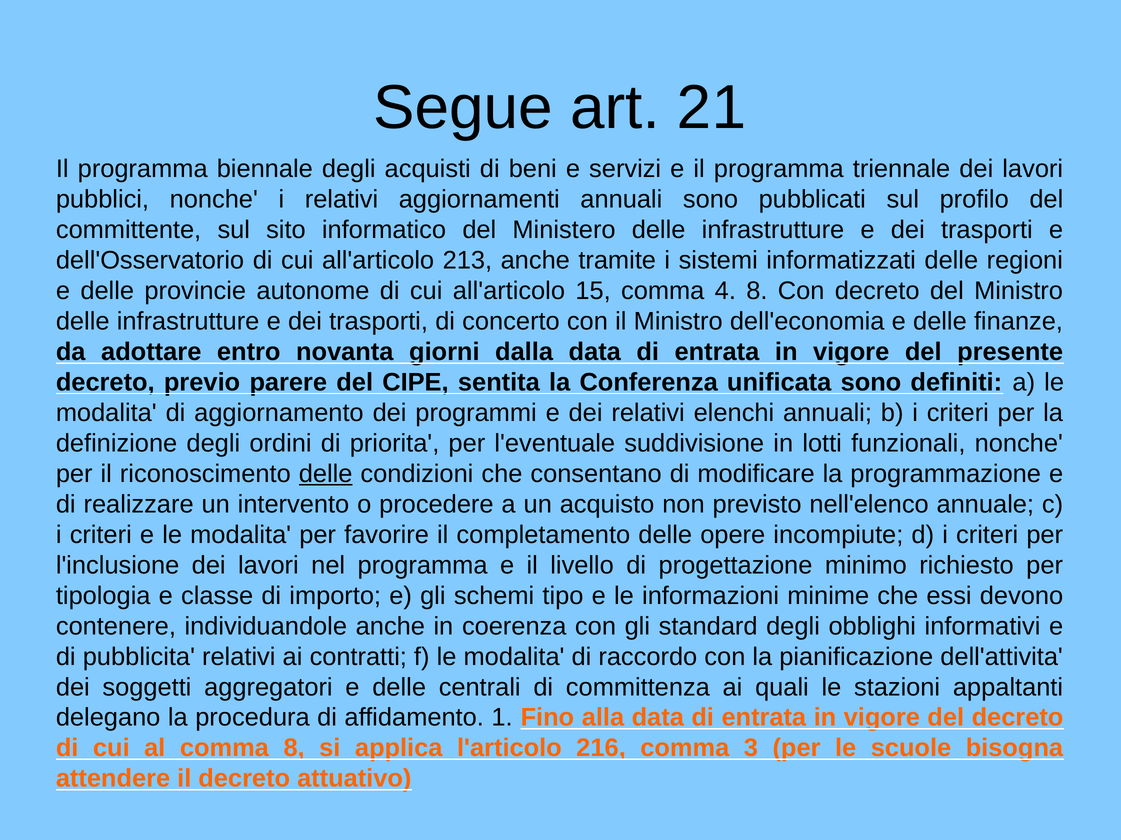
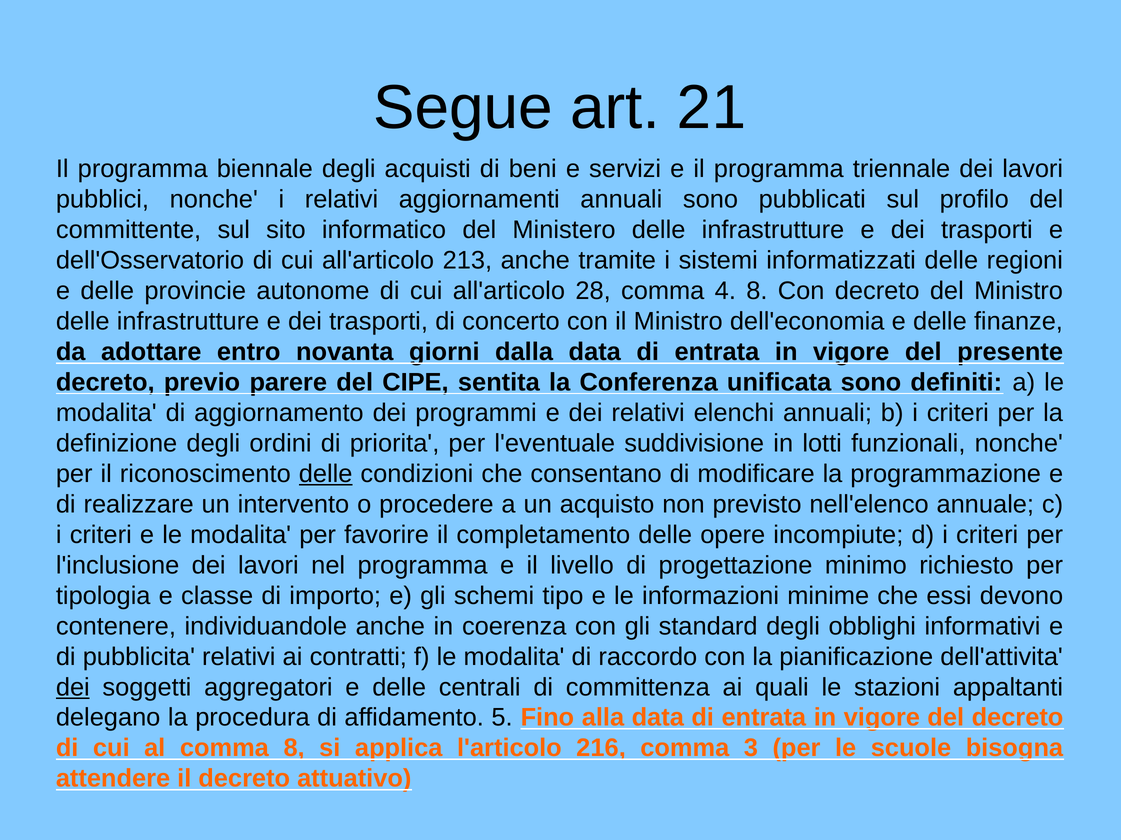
15: 15 -> 28
dei at (73, 688) underline: none -> present
1: 1 -> 5
